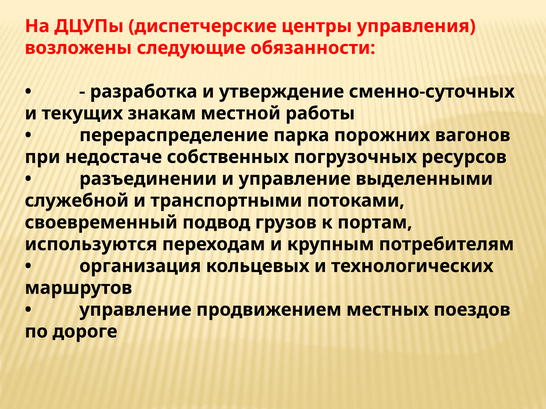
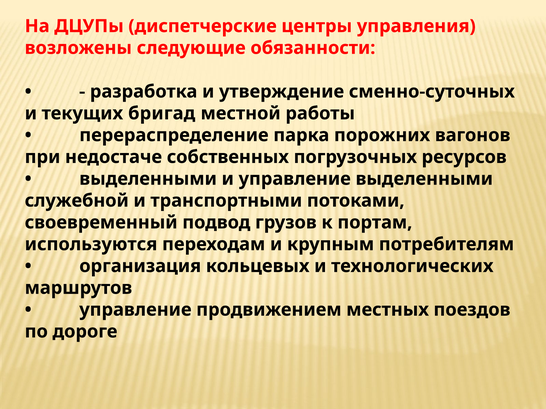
знакам: знакам -> бригад
разъединении at (148, 179): разъединении -> выделенными
